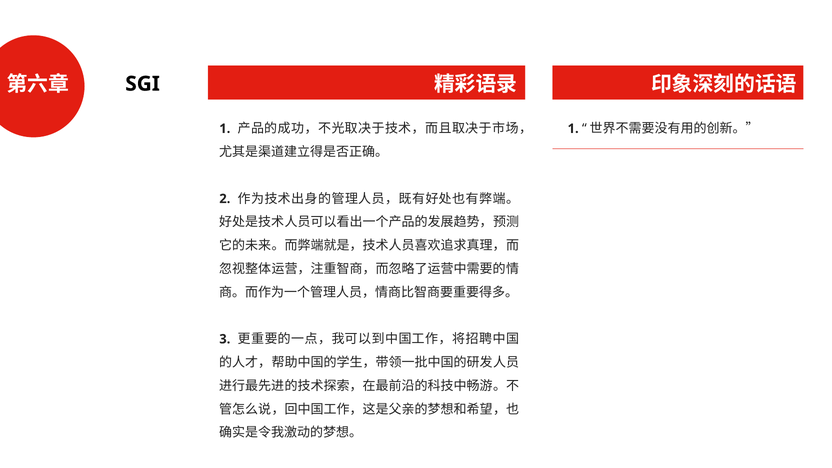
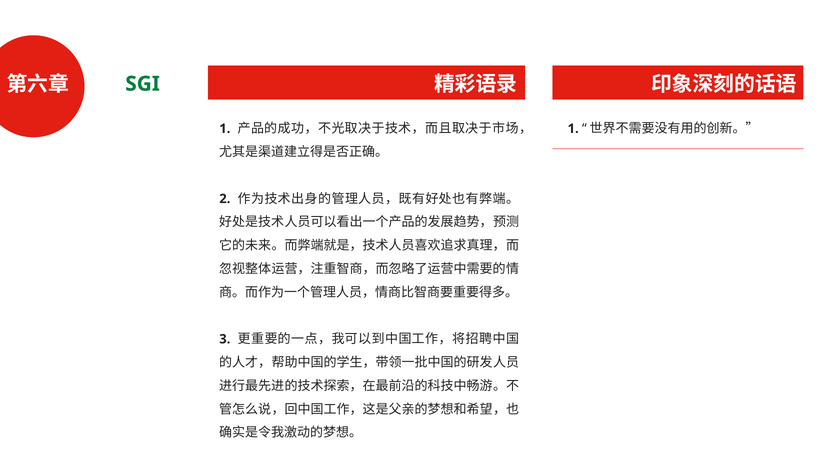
SGI colour: black -> green
